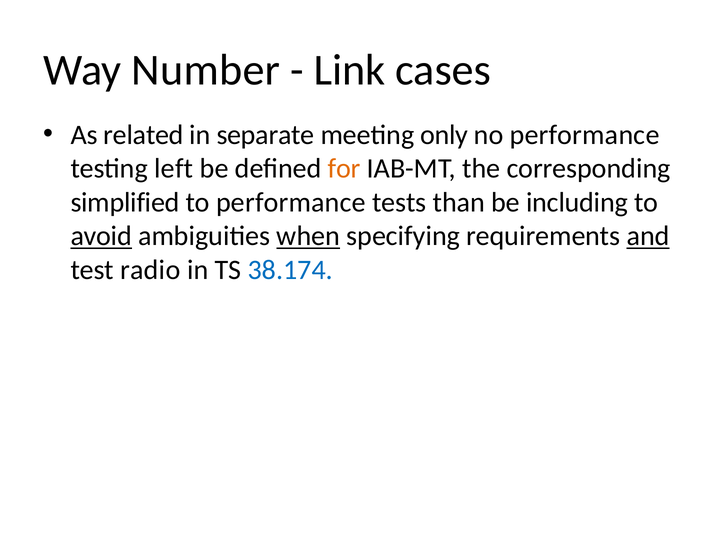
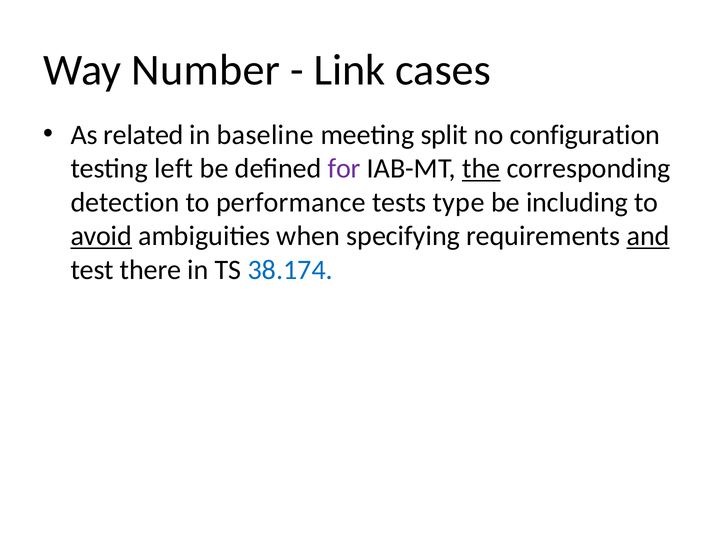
separate: separate -> baseline
only: only -> split
no performance: performance -> configuration
for colour: orange -> purple
the underline: none -> present
simplified: simplified -> detection
than: than -> type
when underline: present -> none
radio: radio -> there
